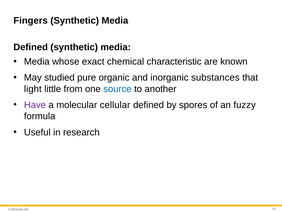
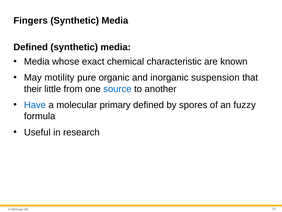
studied: studied -> motility
substances: substances -> suspension
light: light -> their
Have colour: purple -> blue
cellular: cellular -> primary
